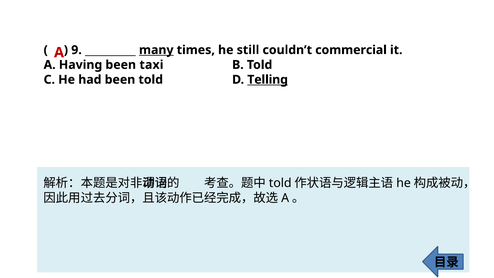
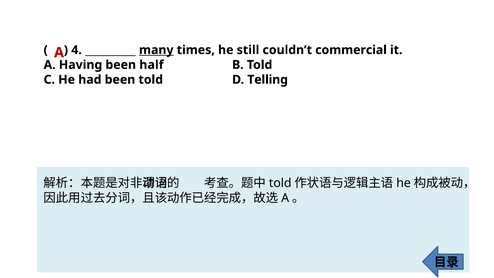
9: 9 -> 4
taxi: taxi -> half
Telling underline: present -> none
